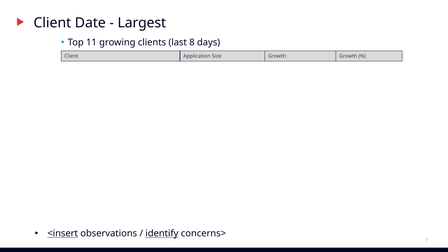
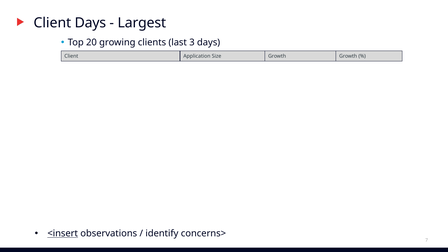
Client Date: Date -> Days
11: 11 -> 20
8: 8 -> 3
identify underline: present -> none
